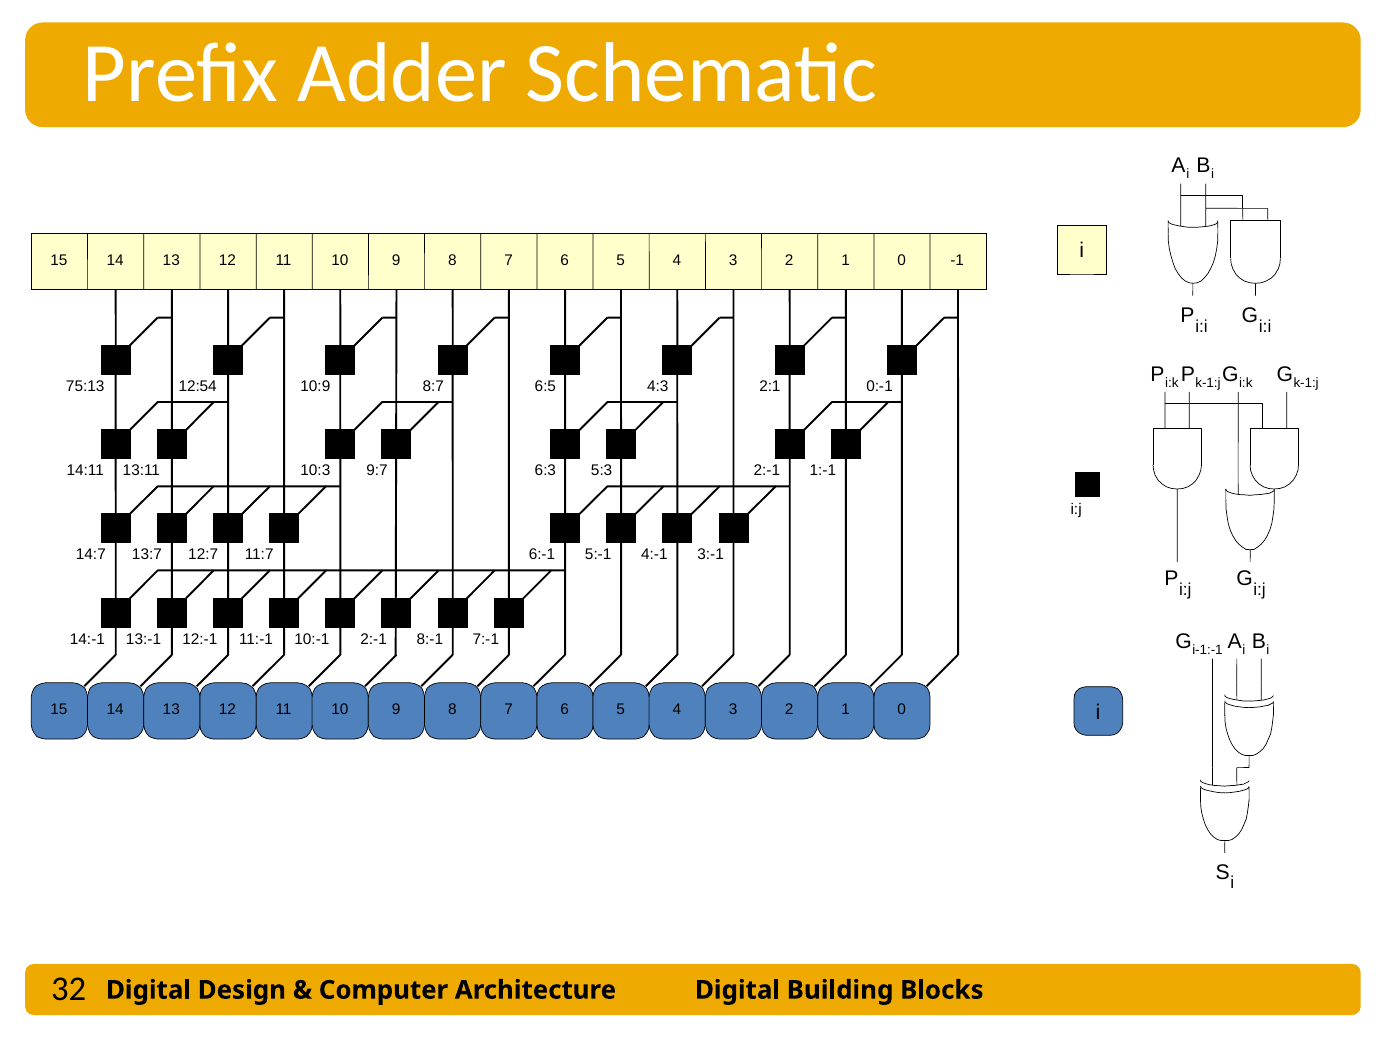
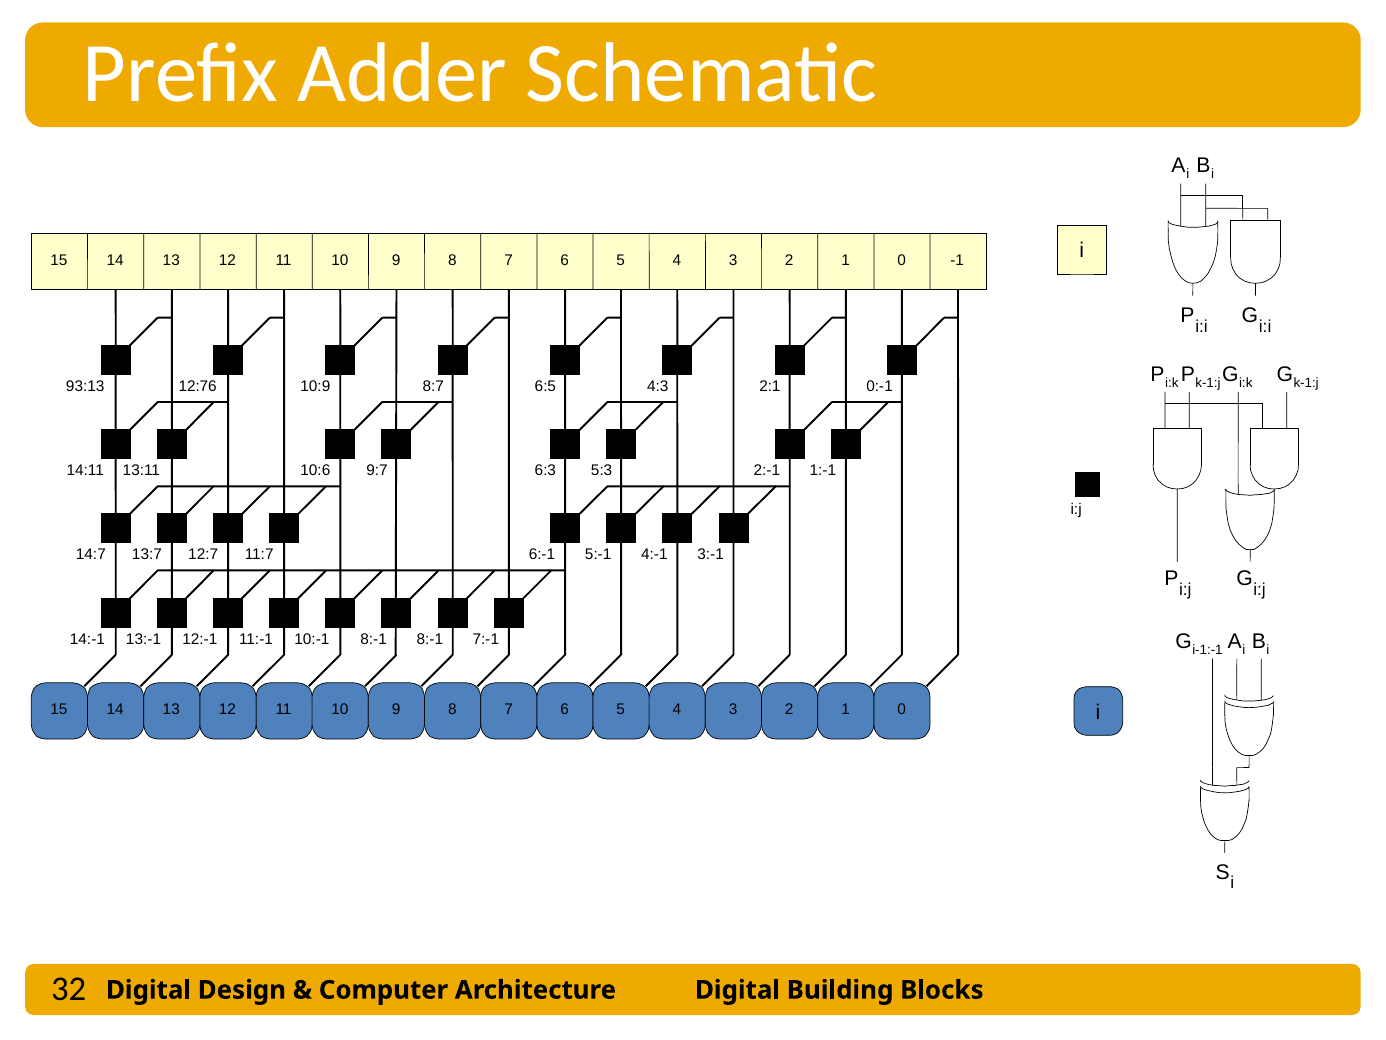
75:13: 75:13 -> 93:13
12:54: 12:54 -> 12:76
10:3: 10:3 -> 10:6
2:-1 at (374, 639): 2:-1 -> 8:-1
